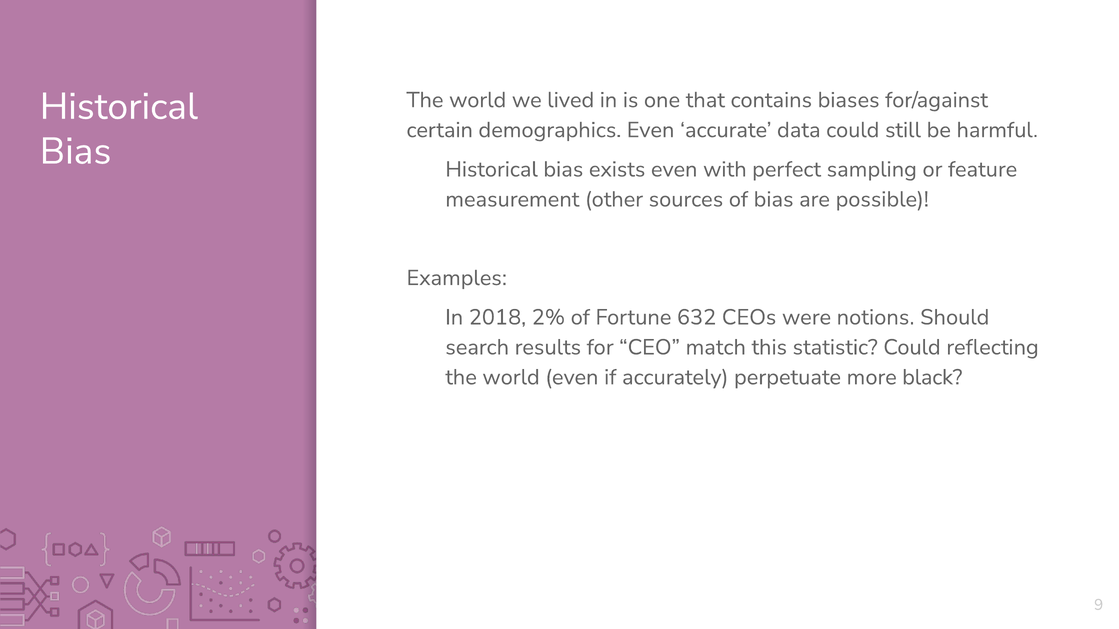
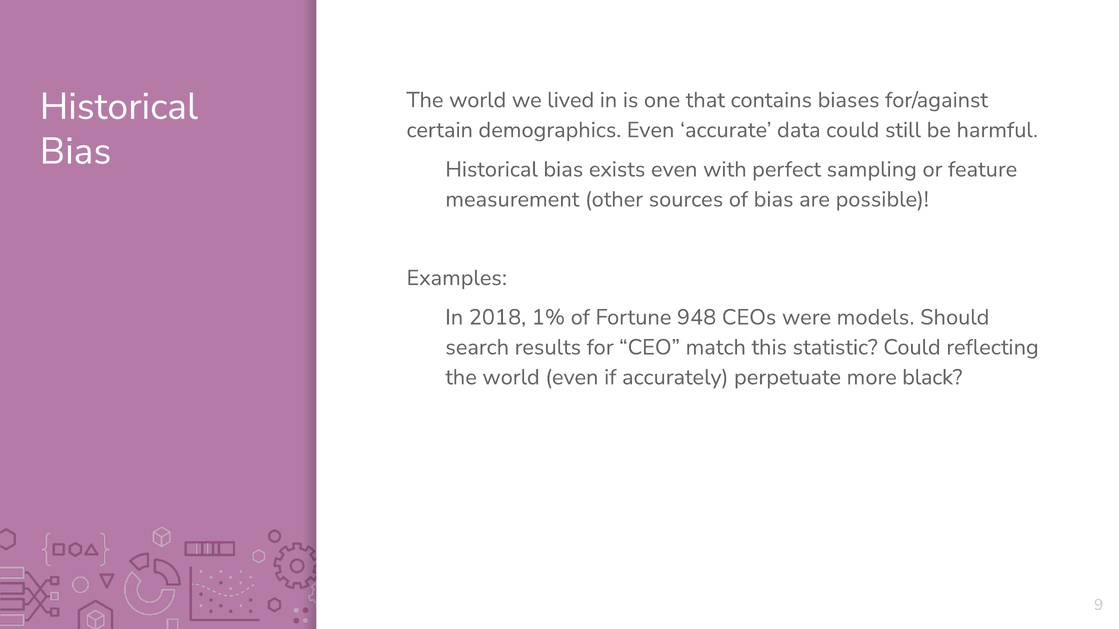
2%: 2% -> 1%
632: 632 -> 948
notions: notions -> models
